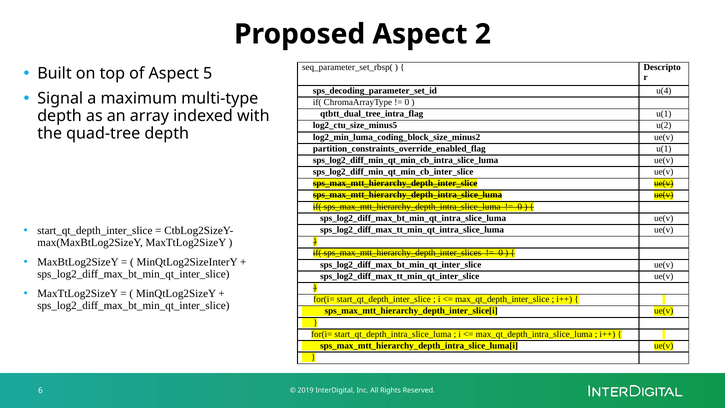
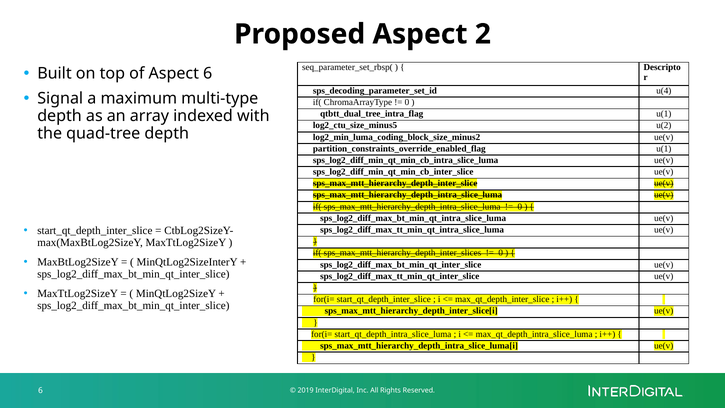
Aspect 5: 5 -> 6
